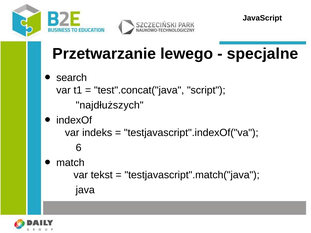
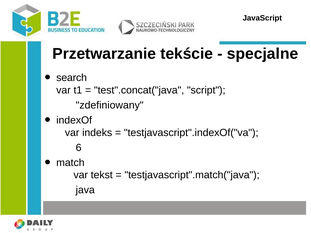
lewego: lewego -> tekście
najdłuższych: najdłuższych -> zdefiniowany
